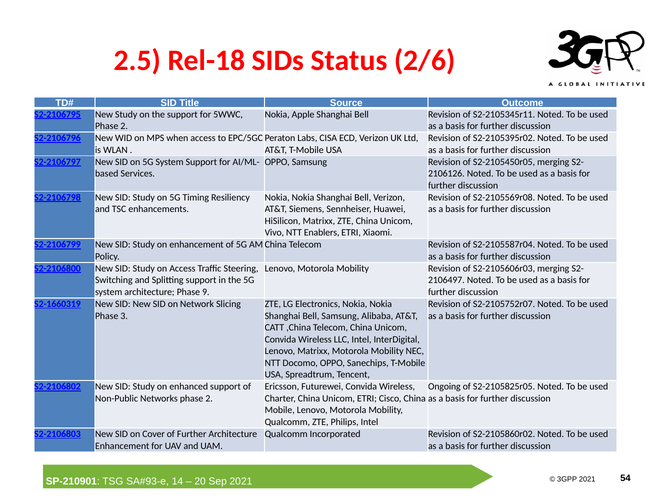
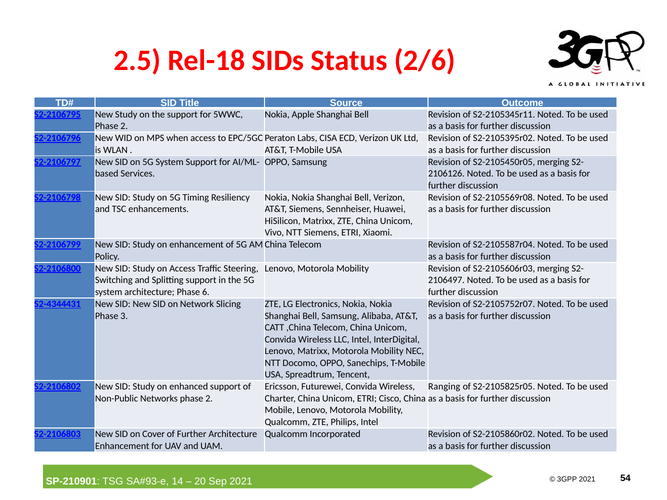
NTT Enablers: Enablers -> Siemens
9: 9 -> 6
S2-1660319: S2-1660319 -> S2-4344431
Ongoing: Ongoing -> Ranging
